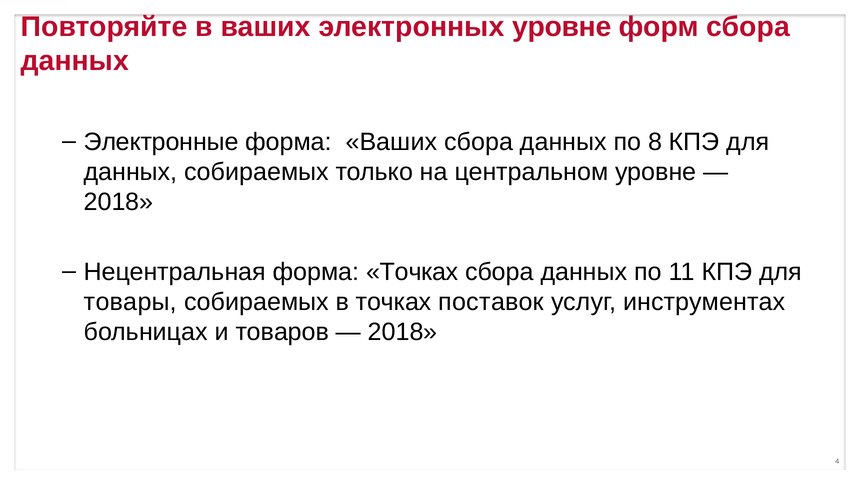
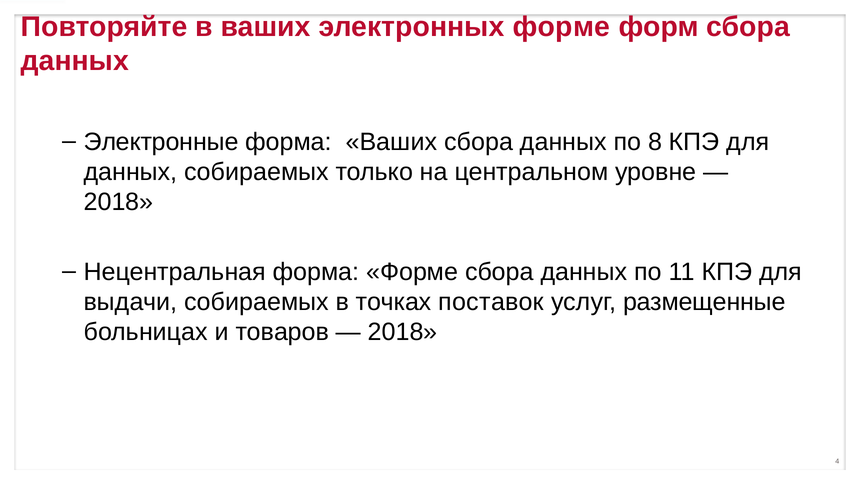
электронных уровне: уровне -> форме
форма Точках: Точках -> Форме
товары: товары -> выдачи
инструментах: инструментах -> размещенные
